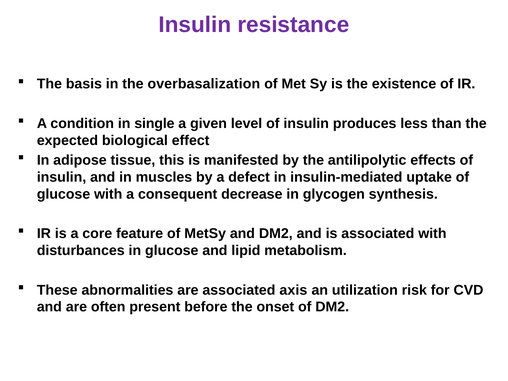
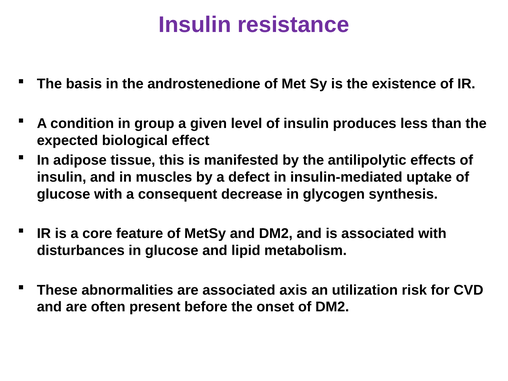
overbasalization: overbasalization -> androstenedione
single: single -> group
